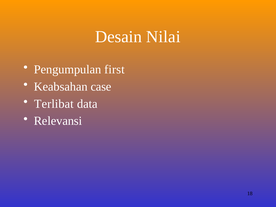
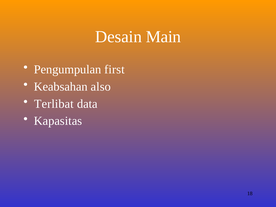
Nilai: Nilai -> Main
case: case -> also
Relevansi: Relevansi -> Kapasitas
